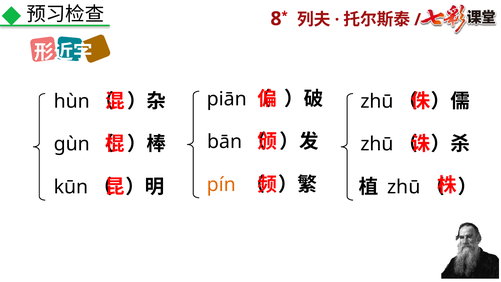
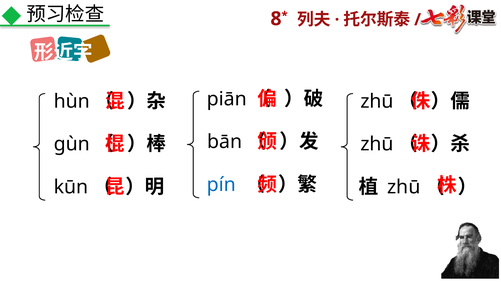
pín colour: orange -> blue
